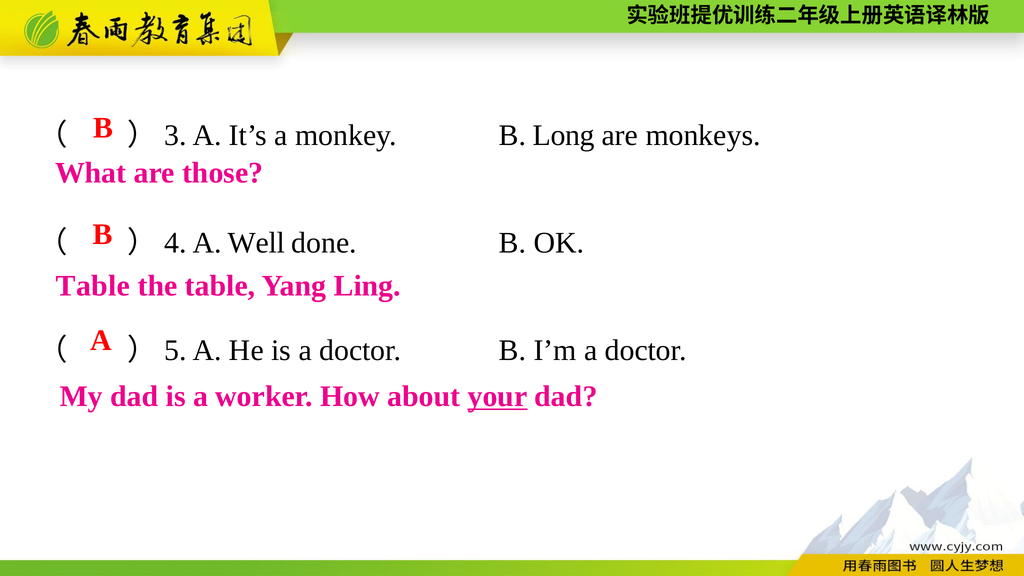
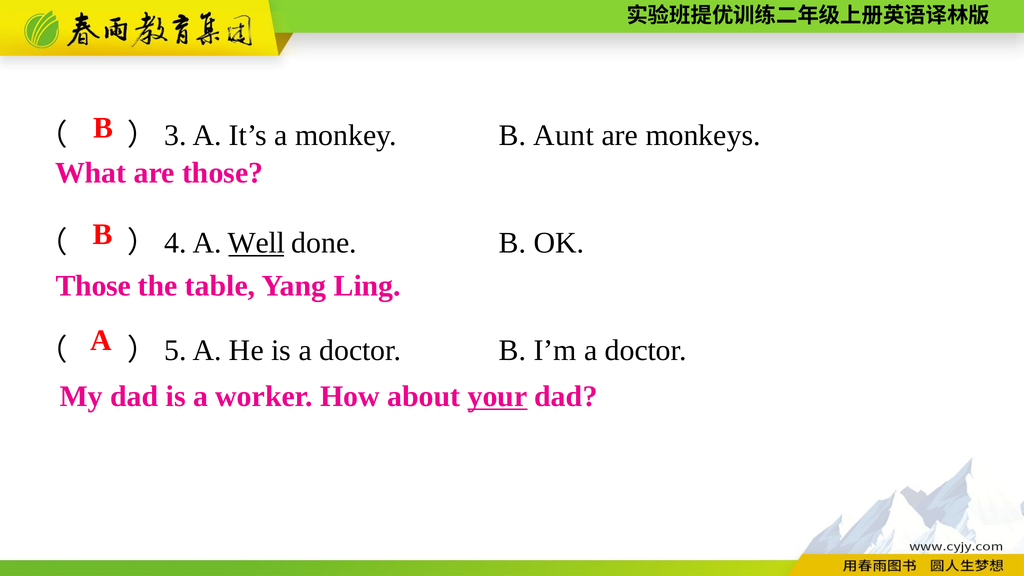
Long: Long -> Aunt
Well underline: none -> present
Table at (93, 286): Table -> Those
